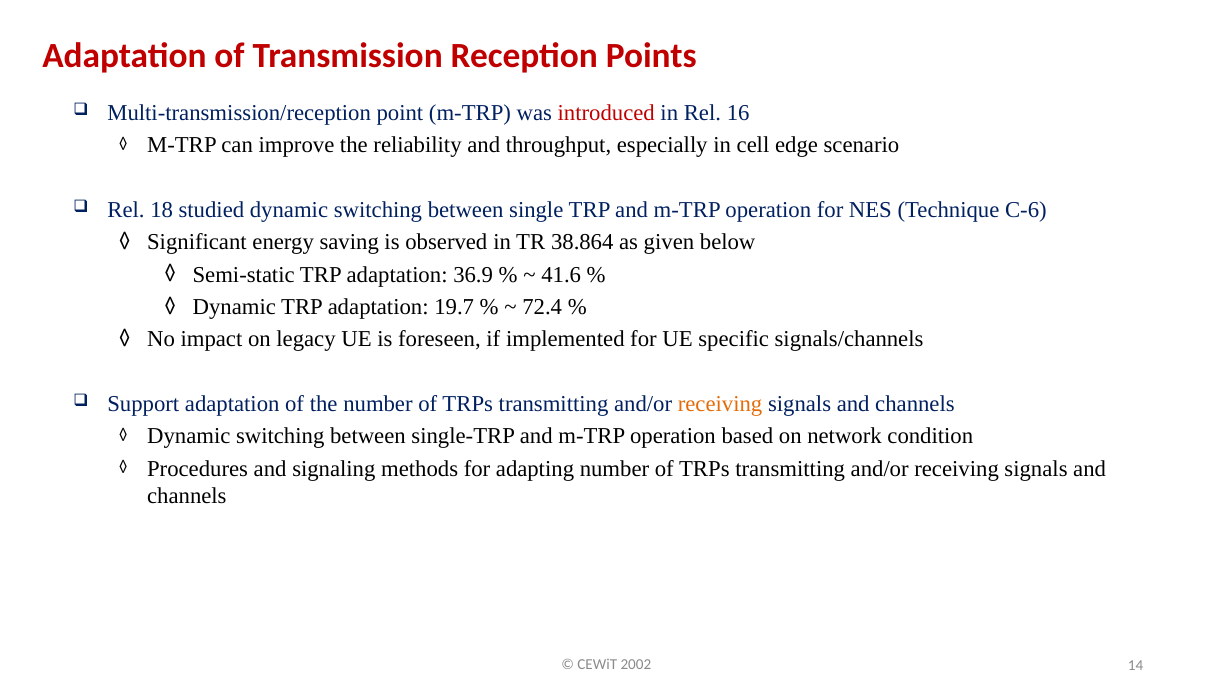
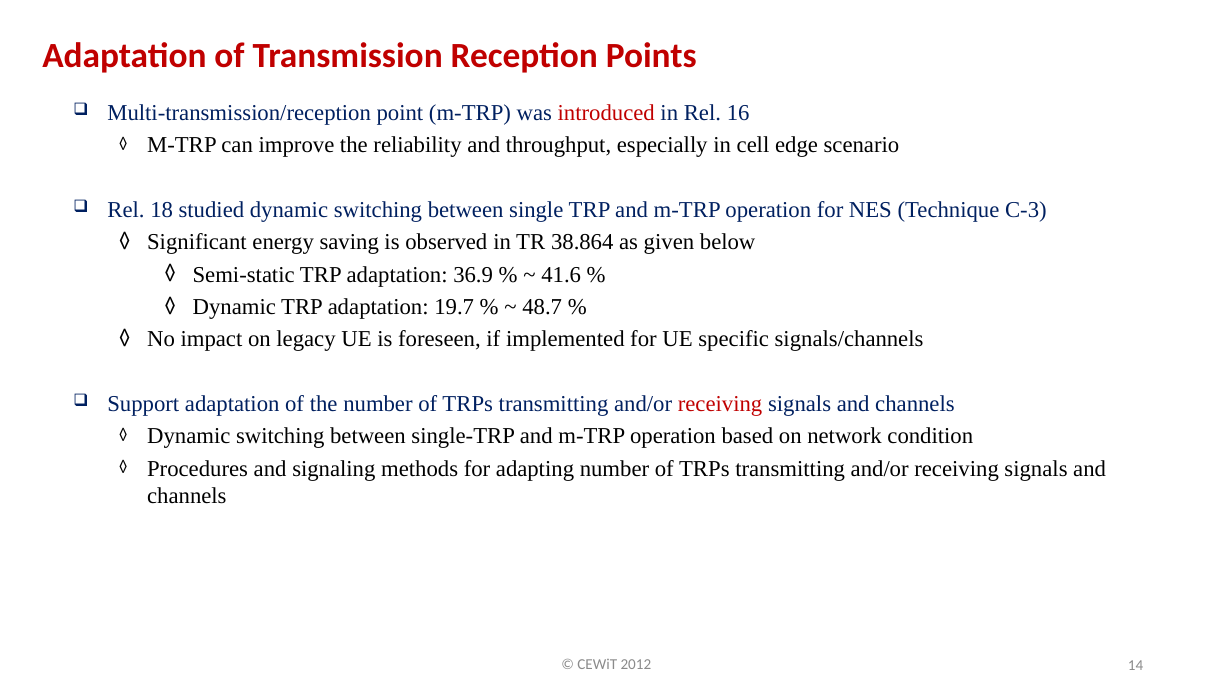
C-6: C-6 -> C-3
72.4: 72.4 -> 48.7
receiving at (720, 404) colour: orange -> red
2002: 2002 -> 2012
